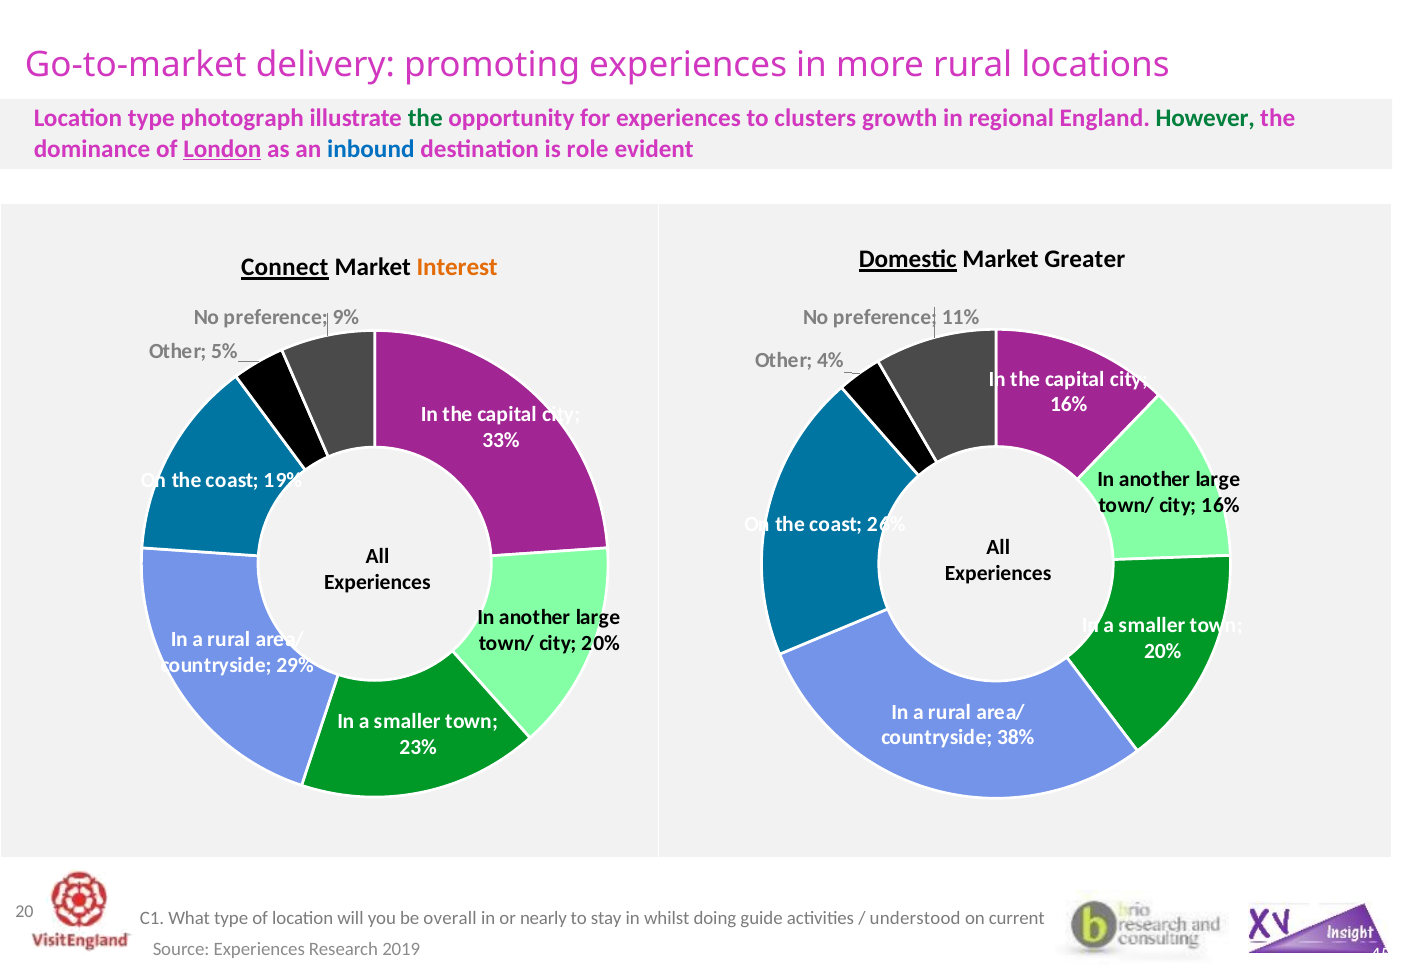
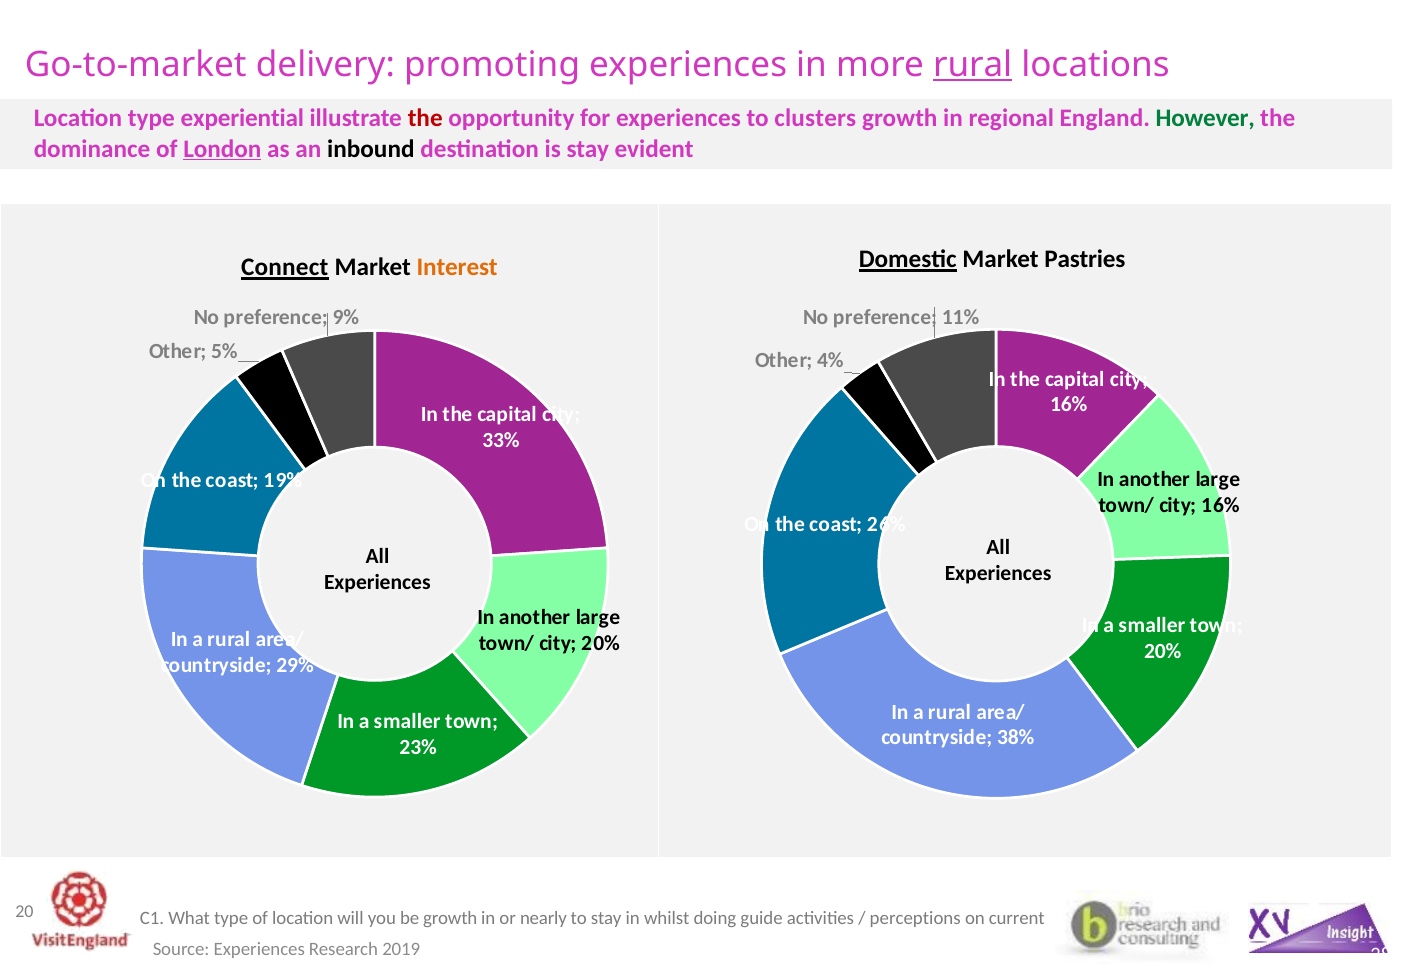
rural at (973, 65) underline: none -> present
photograph: photograph -> experiential
the at (425, 119) colour: green -> red
inbound colour: blue -> black
is role: role -> stay
Greater: Greater -> Pastries
be overall: overall -> growth
understood: understood -> perceptions
45: 45 -> 28
